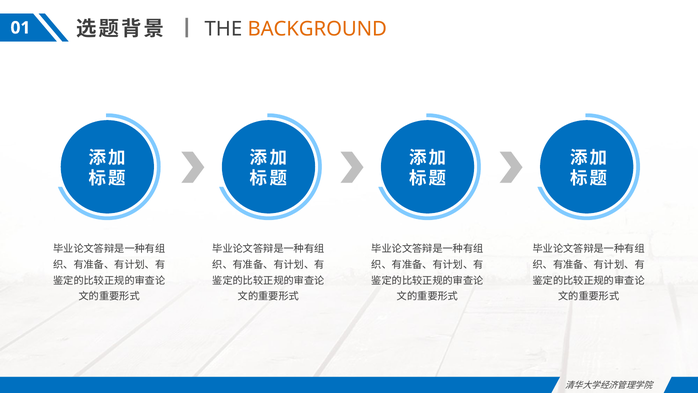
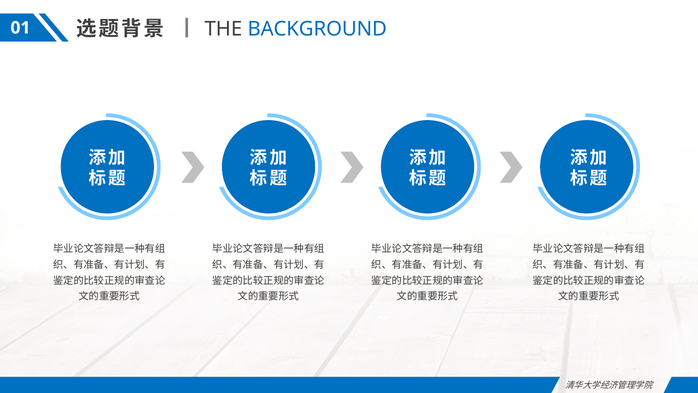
BACKGROUND colour: orange -> blue
